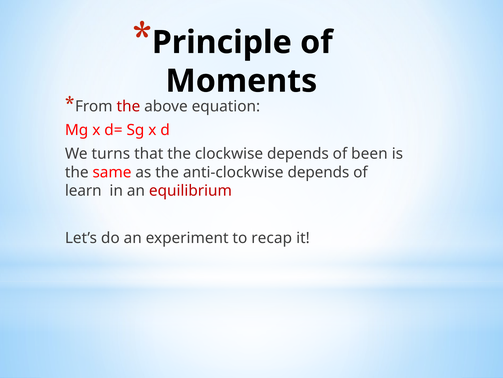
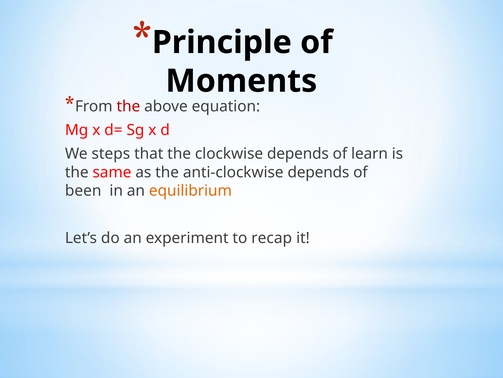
turns: turns -> steps
been: been -> learn
learn: learn -> been
equilibrium colour: red -> orange
